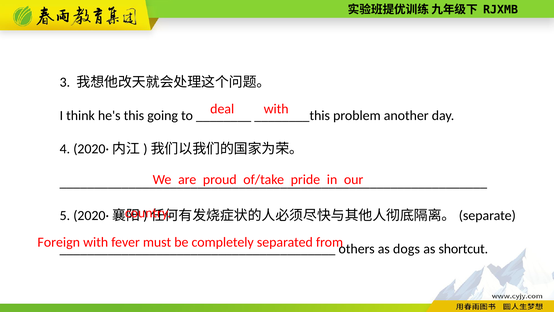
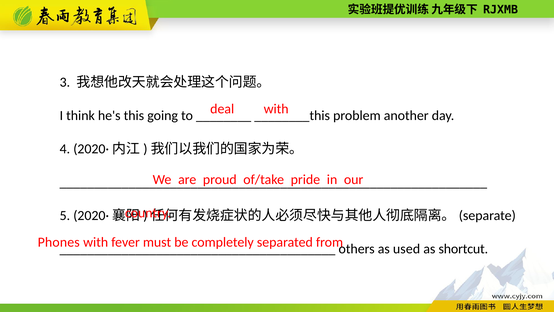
Foreign: Foreign -> Phones
dogs: dogs -> used
